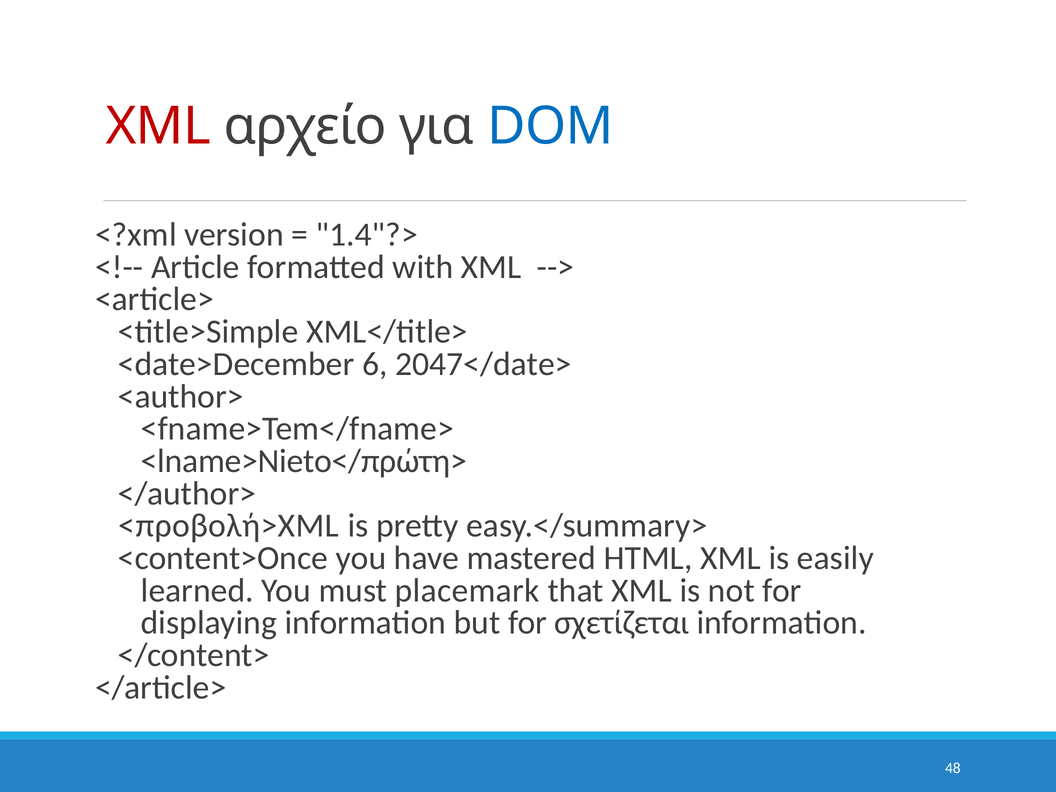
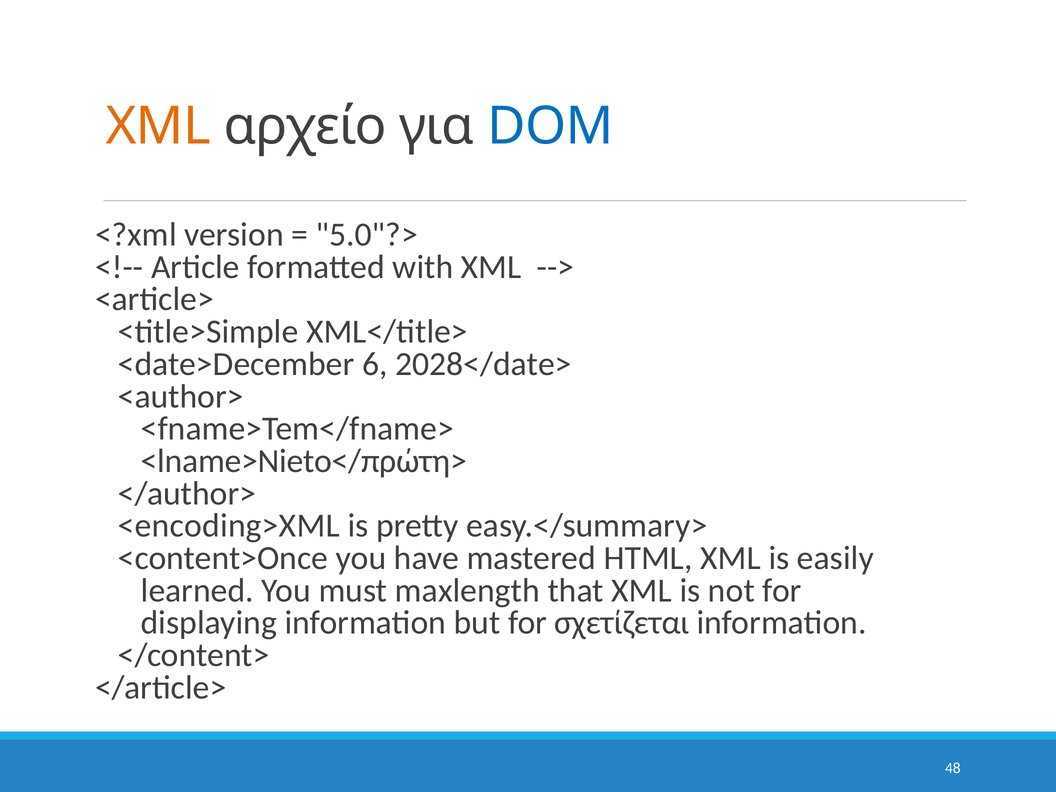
XML at (158, 126) colour: red -> orange
1.4"?>: 1.4"?> -> 5.0"?>
2047</date>: 2047</date> -> 2028</date>
<προβολή>XML: <προβολή>XML -> <encoding>XML
placemark: placemark -> maxlength
